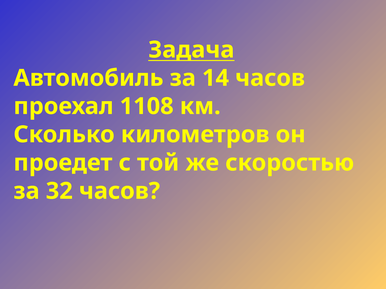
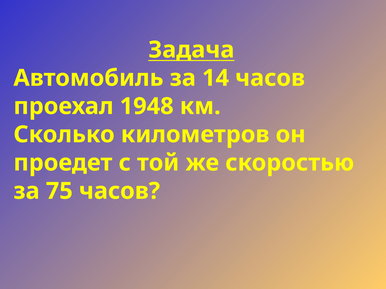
1108: 1108 -> 1948
32: 32 -> 75
